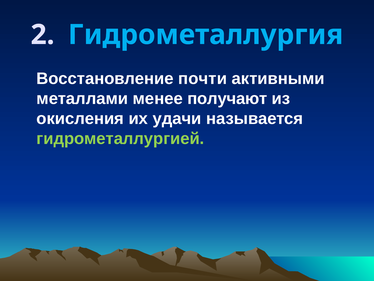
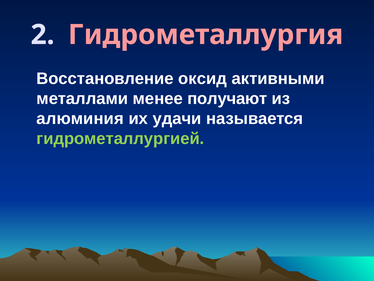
Гидрометаллургия colour: light blue -> pink
почти: почти -> оксид
окисления: окисления -> алюминия
